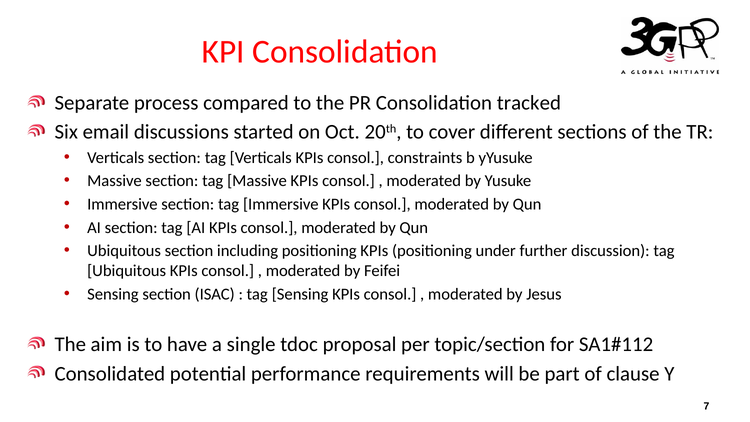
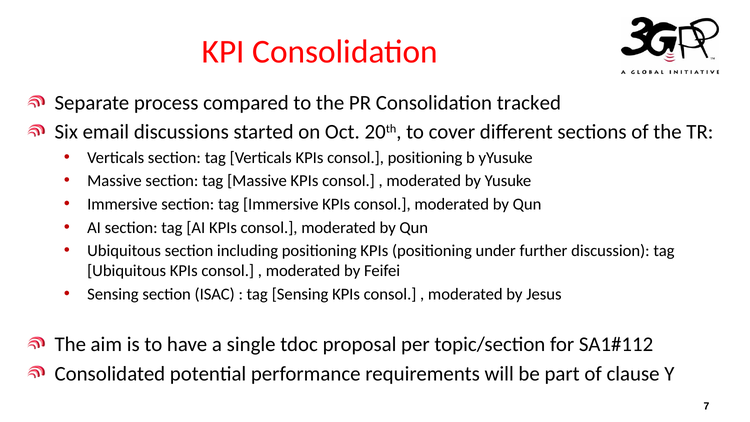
consol constraints: constraints -> positioning
